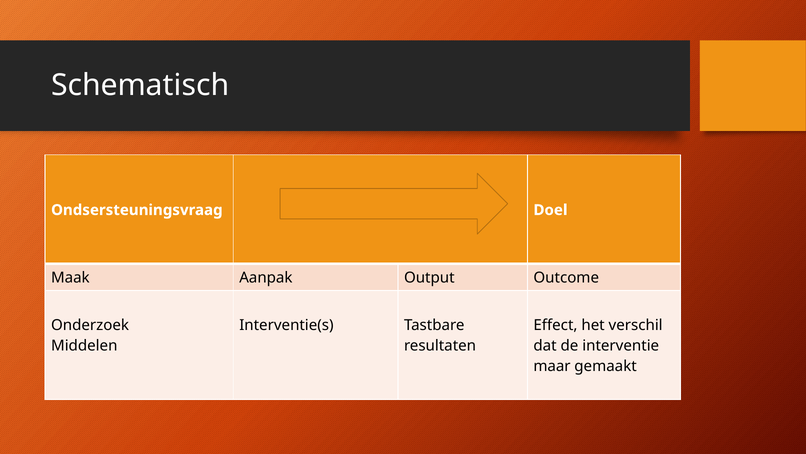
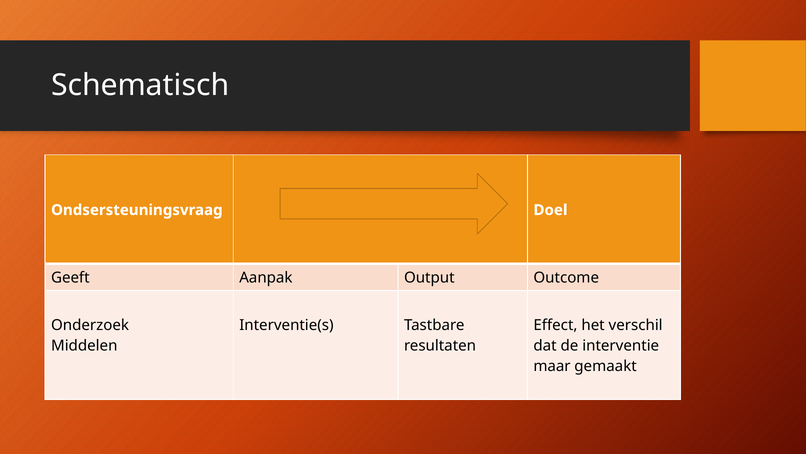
Maak: Maak -> Geeft
